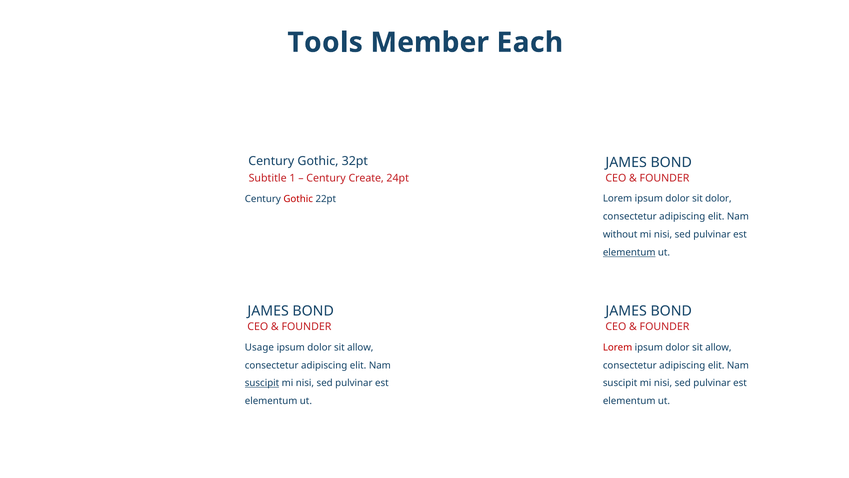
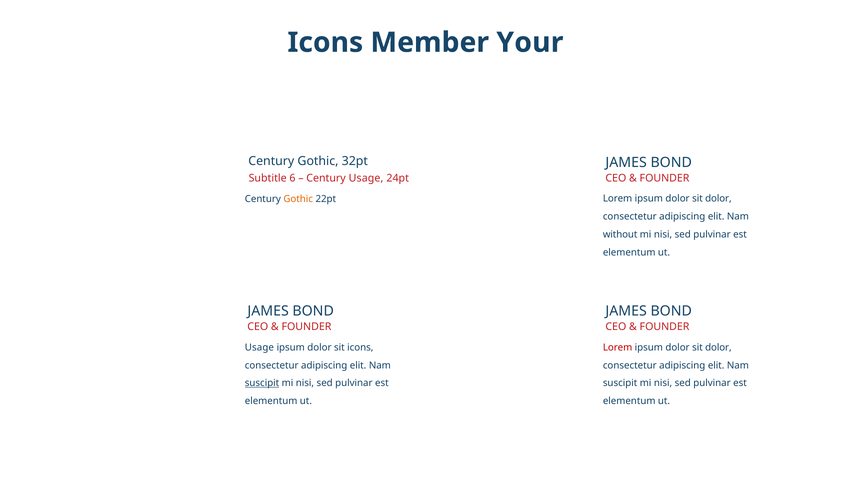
Tools at (325, 42): Tools -> Icons
Each: Each -> Your
1: 1 -> 6
Century Create: Create -> Usage
Gothic at (298, 199) colour: red -> orange
elementum at (629, 252) underline: present -> none
allow at (360, 347): allow -> icons
allow at (718, 347): allow -> dolor
